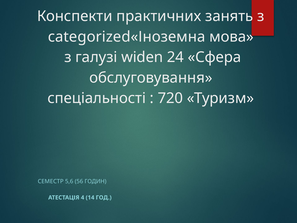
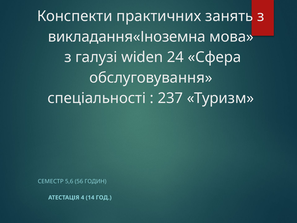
categorized«Іноземна: categorized«Іноземна -> викладання«Іноземна
720: 720 -> 237
